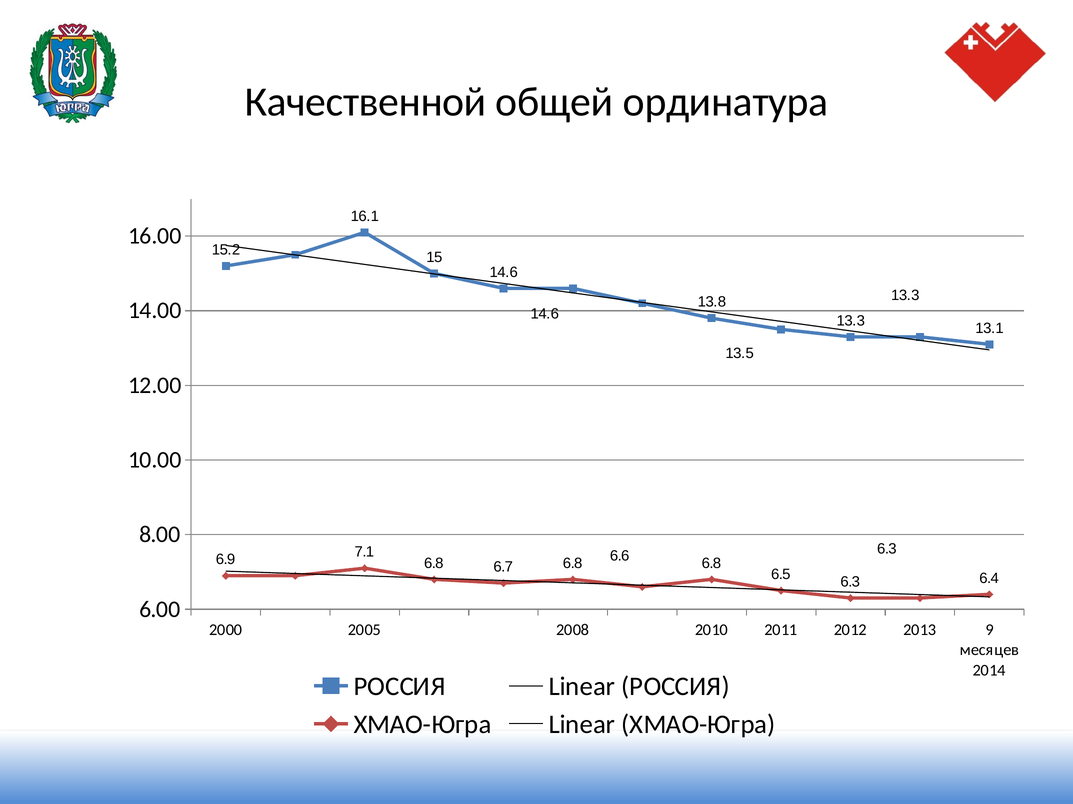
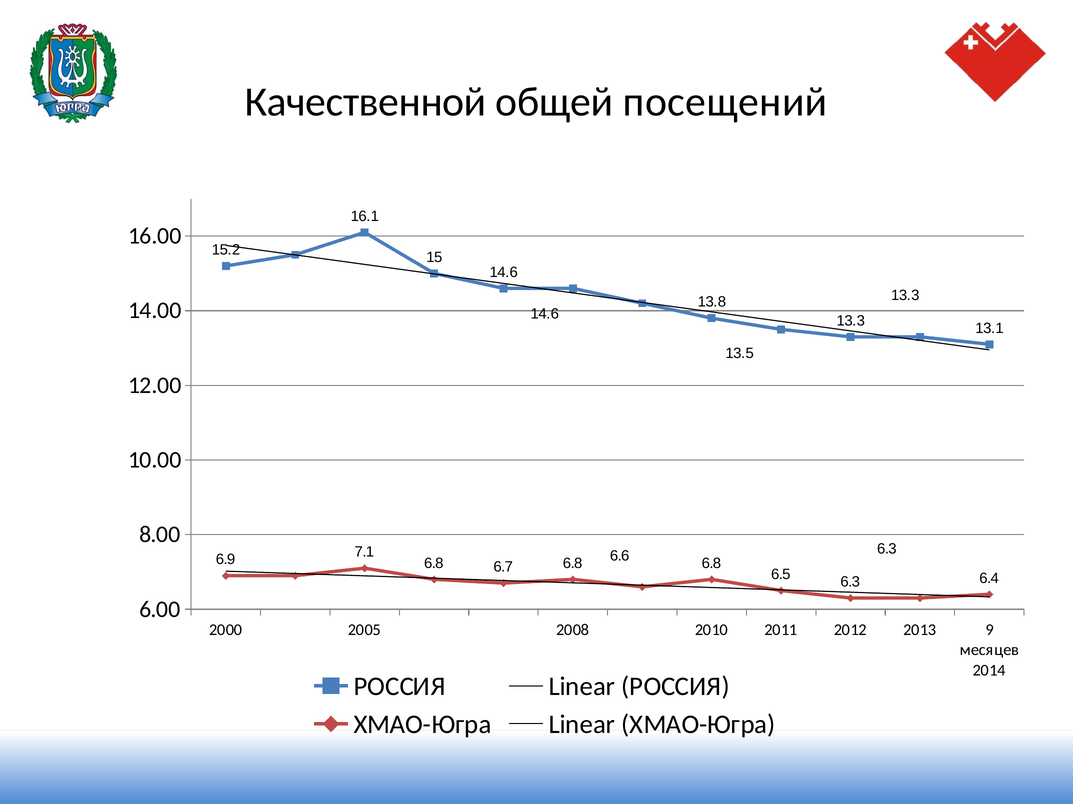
ординатура: ординатура -> посещений
